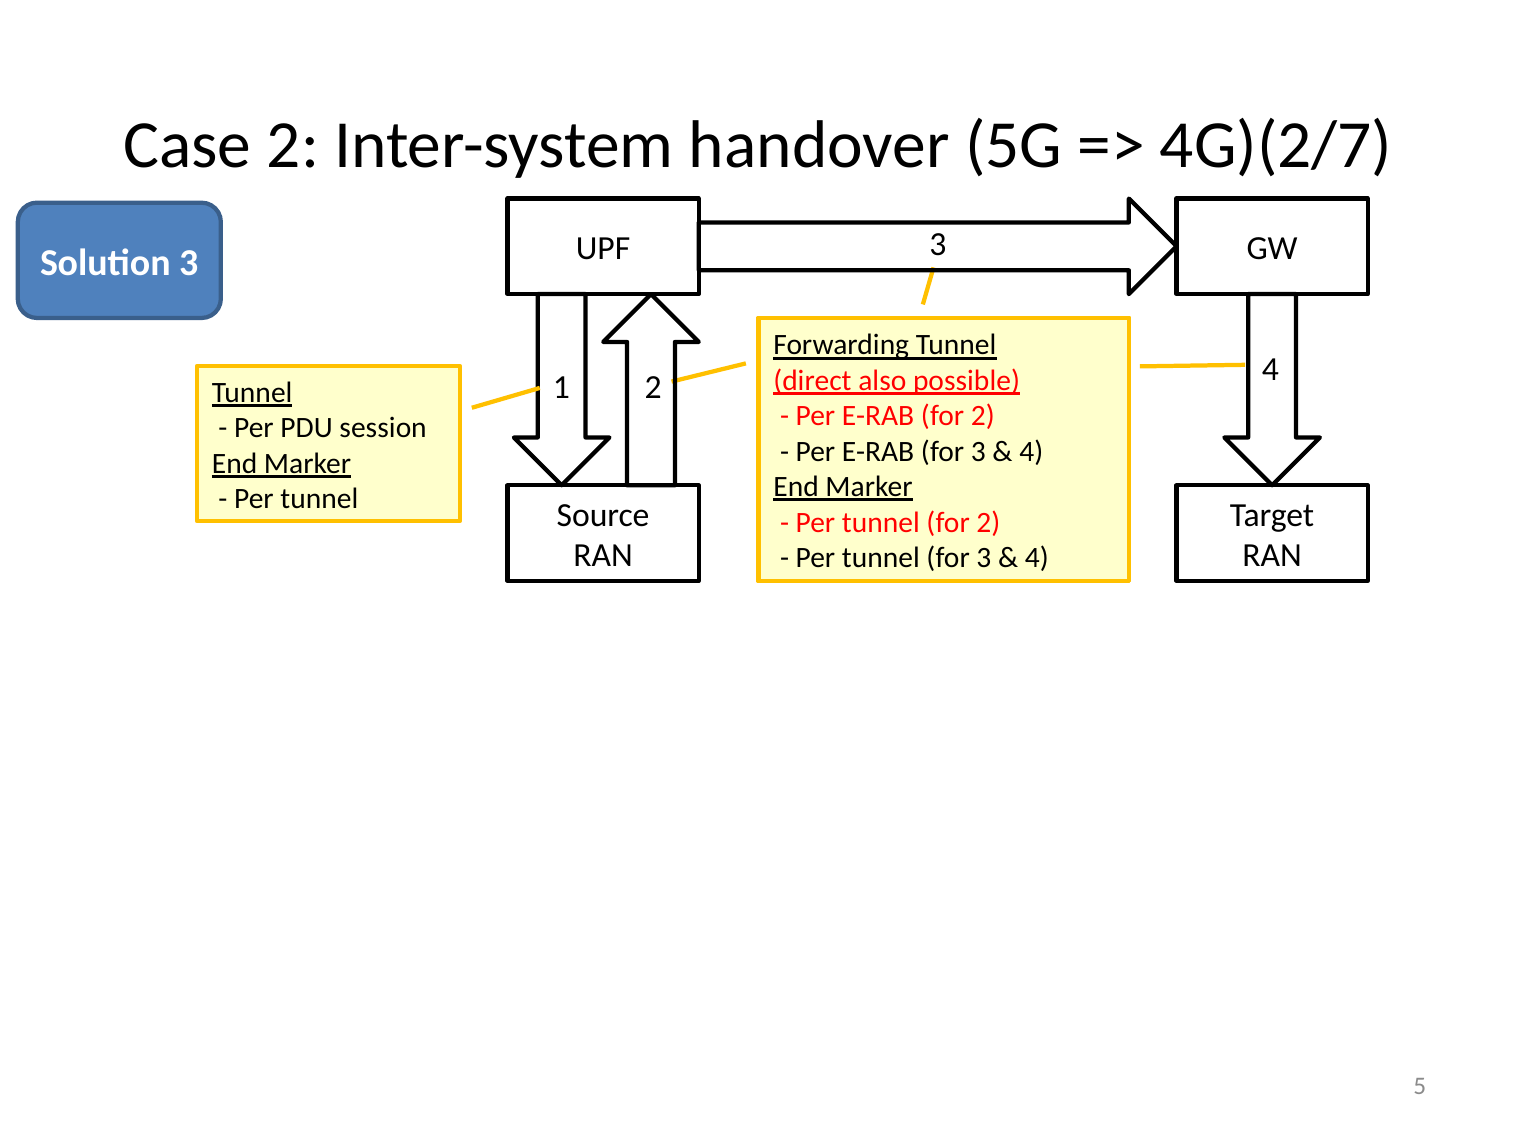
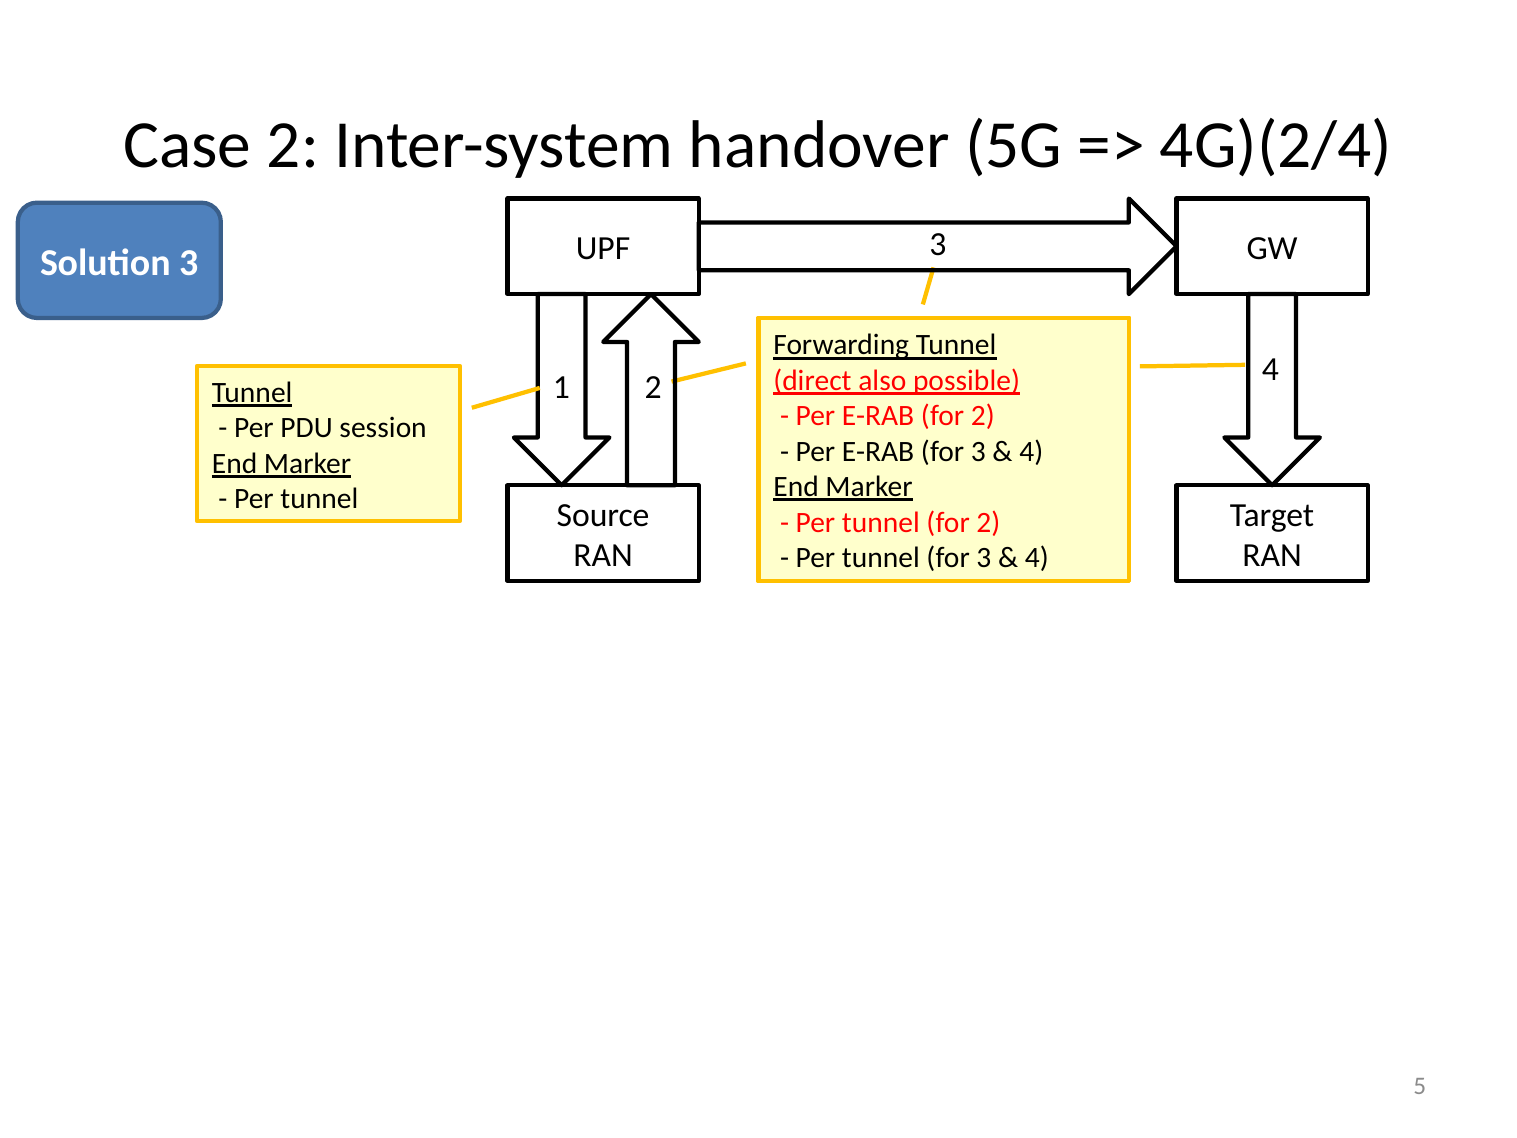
4G)(2/7: 4G)(2/7 -> 4G)(2/4
